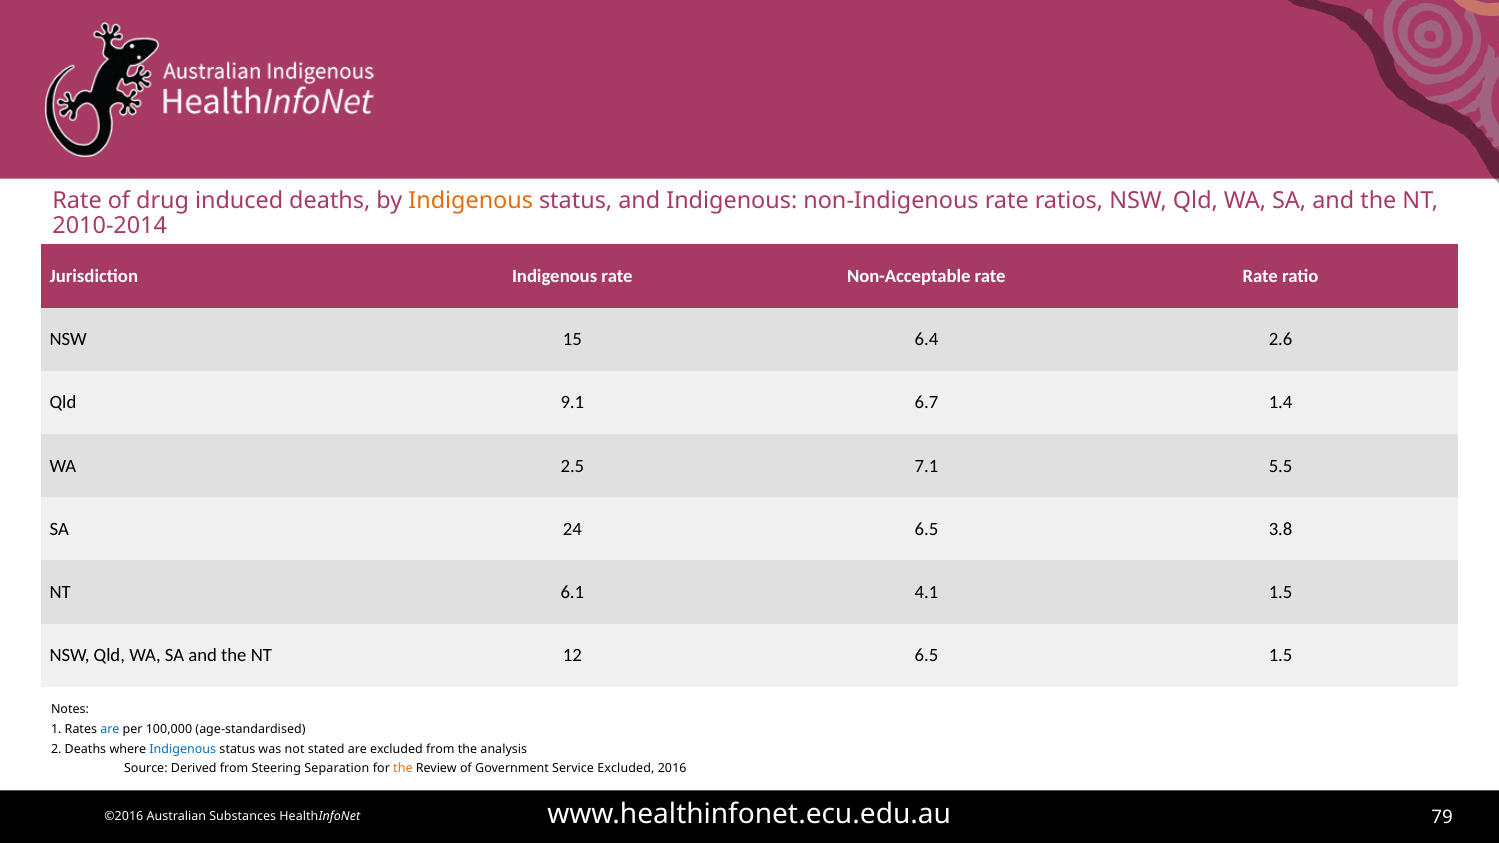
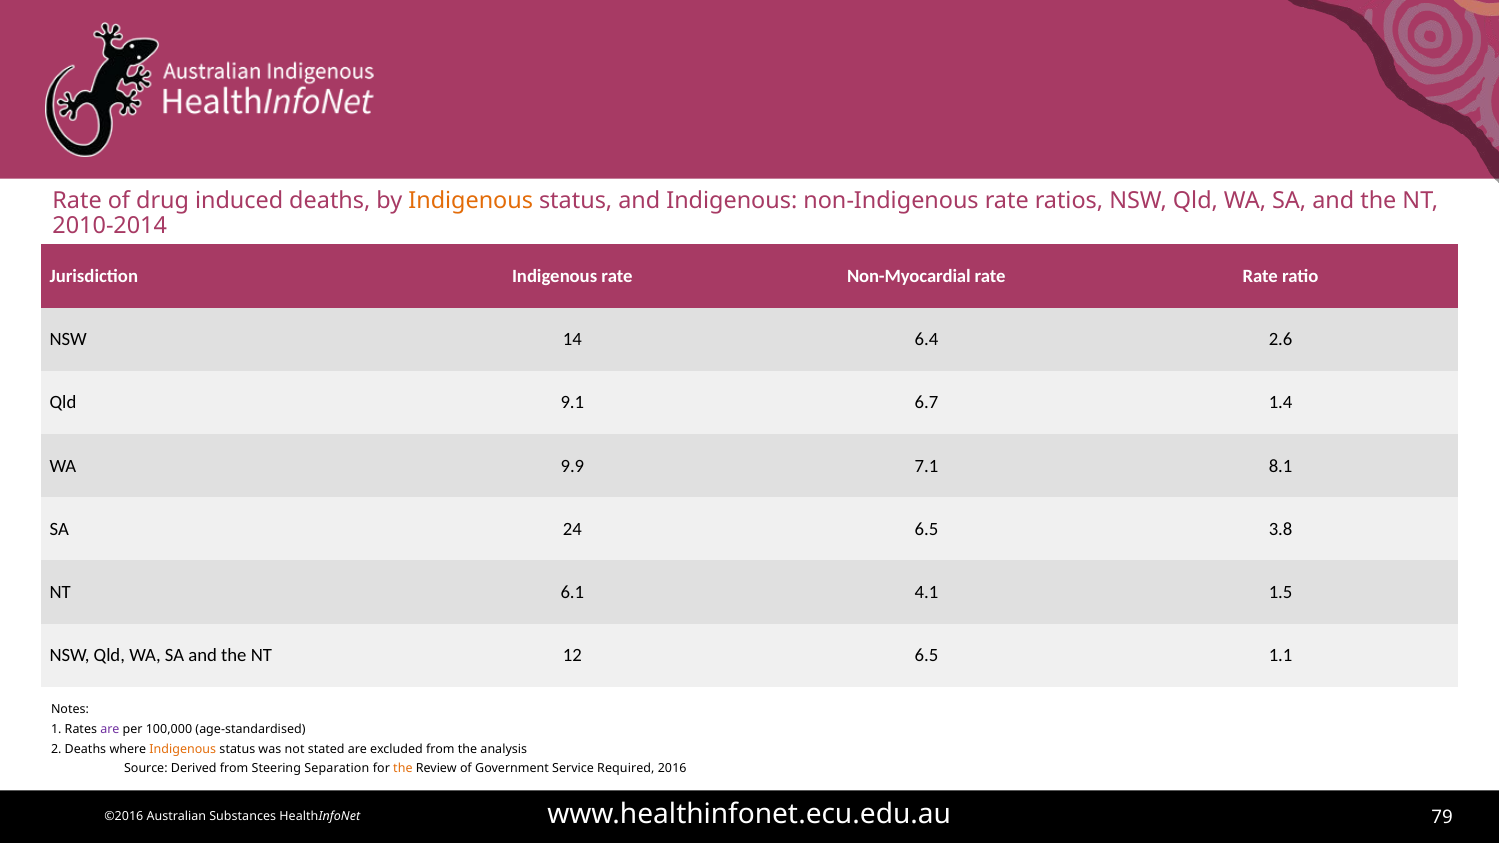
Non-Acceptable: Non-Acceptable -> Non-Myocardial
15: 15 -> 14
2.5: 2.5 -> 9.9
5.5: 5.5 -> 8.1
6.5 1.5: 1.5 -> 1.1
are at (110, 730) colour: blue -> purple
Indigenous at (183, 749) colour: blue -> orange
Service Excluded: Excluded -> Required
